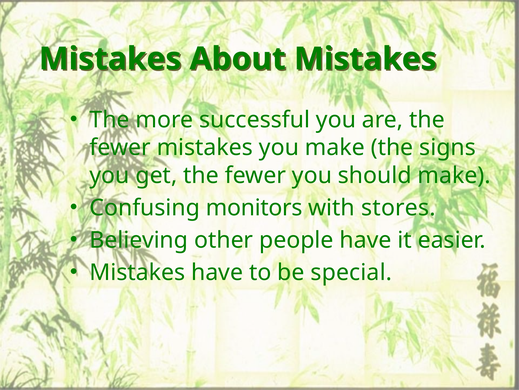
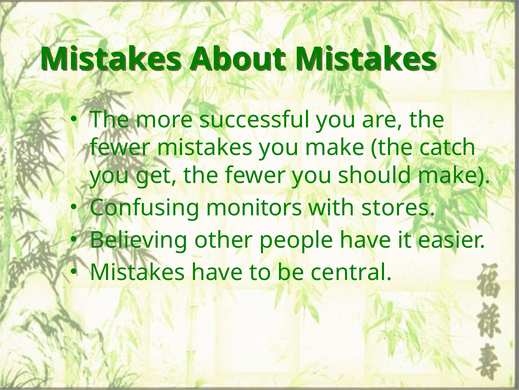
signs: signs -> catch
special: special -> central
